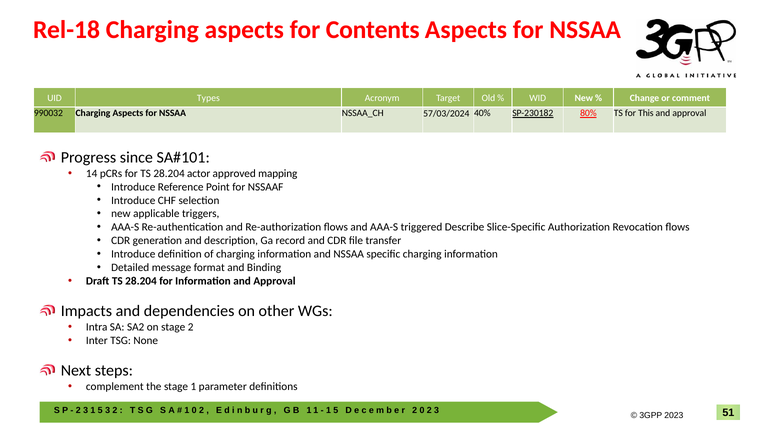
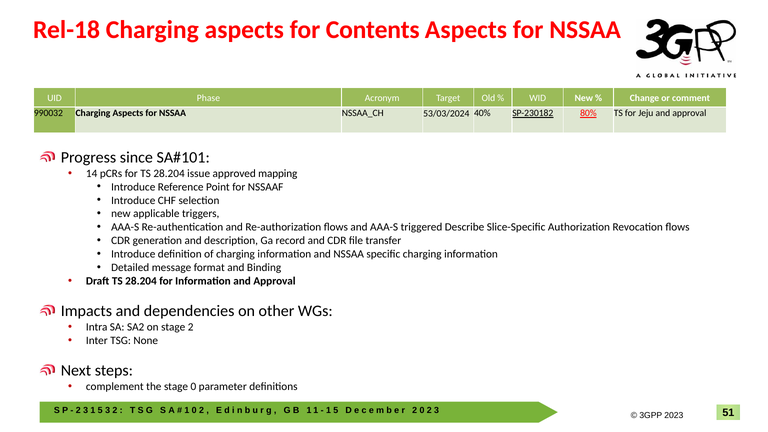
Types: Types -> Phase
57/03/2024: 57/03/2024 -> 53/03/2024
This: This -> Jeju
actor: actor -> issue
stage 1: 1 -> 0
